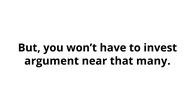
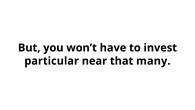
argument: argument -> particular
